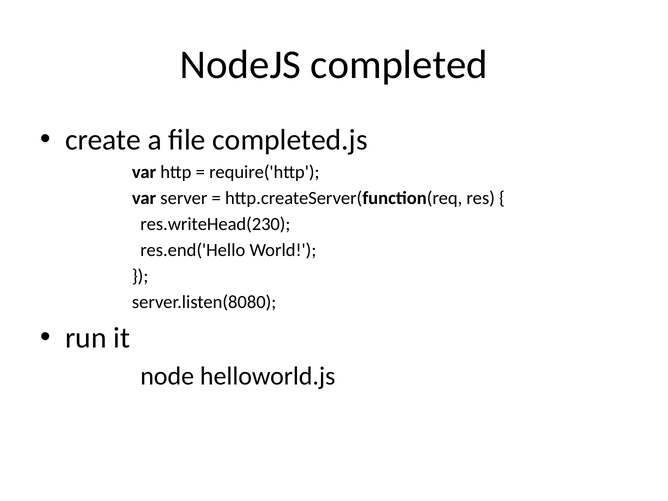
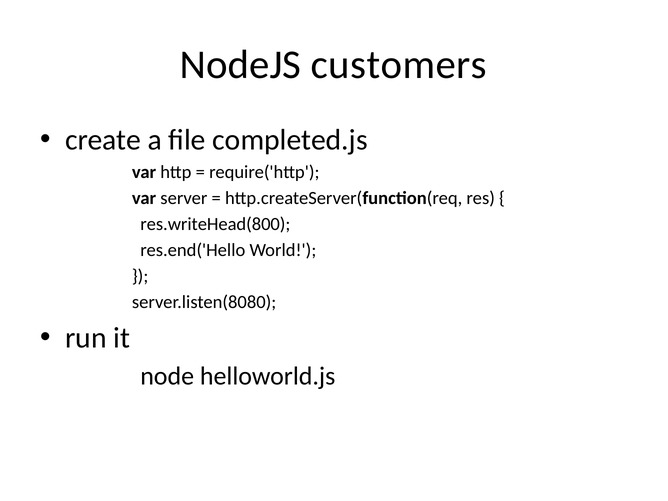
completed: completed -> customers
res.writeHead(230: res.writeHead(230 -> res.writeHead(800
